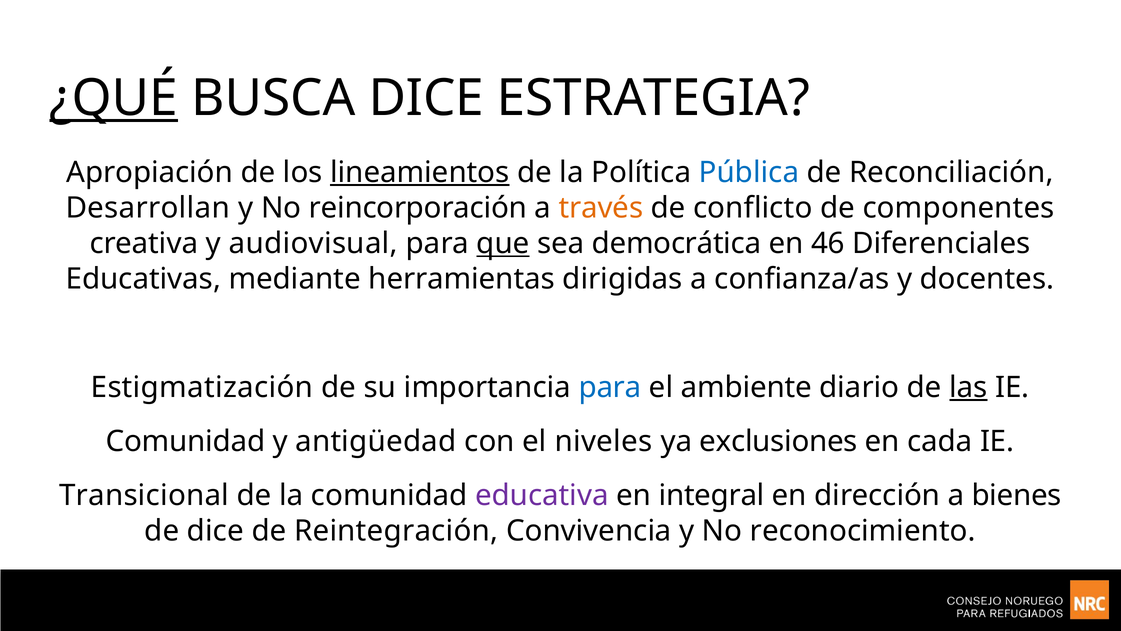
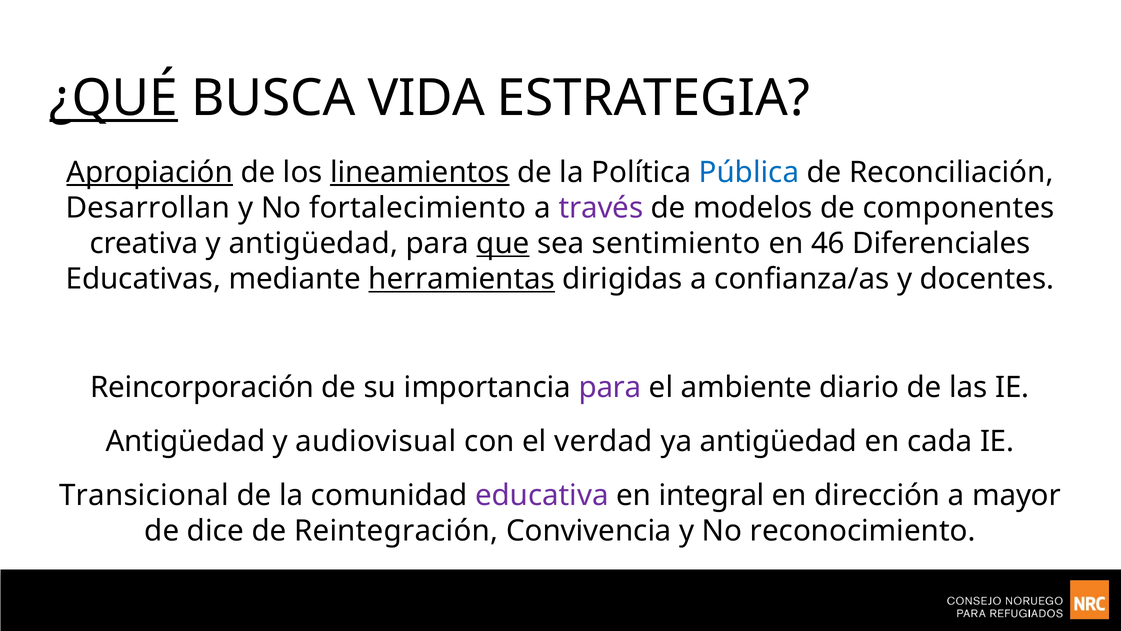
BUSCA DICE: DICE -> VIDA
Apropiación underline: none -> present
reincorporación: reincorporación -> fortalecimiento
través colour: orange -> purple
conflicto: conflicto -> modelos
y audiovisual: audiovisual -> antigüedad
democrática: democrática -> sentimiento
herramientas underline: none -> present
Estigmatización: Estigmatización -> Reincorporación
para at (610, 387) colour: blue -> purple
las underline: present -> none
Comunidad at (185, 441): Comunidad -> Antigüedad
antigüedad: antigüedad -> audiovisual
niveles: niveles -> verdad
ya exclusiones: exclusiones -> antigüedad
bienes: bienes -> mayor
